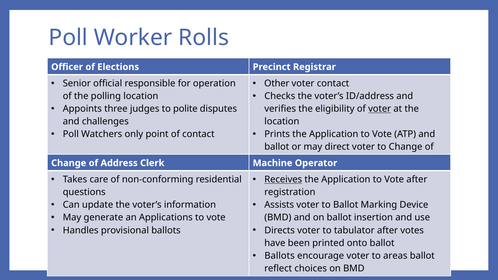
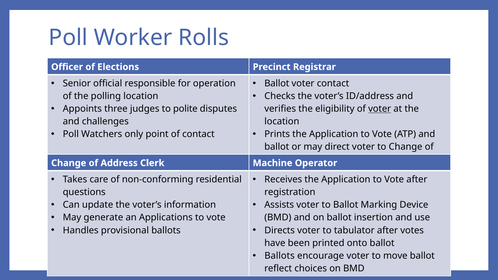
Other at (277, 83): Other -> Ballot
Receives underline: present -> none
areas: areas -> move
